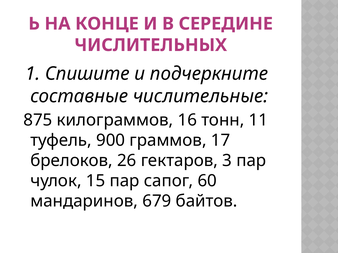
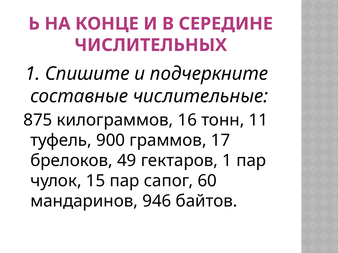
26: 26 -> 49
гектаров 3: 3 -> 1
679: 679 -> 946
